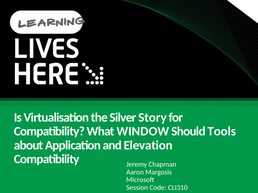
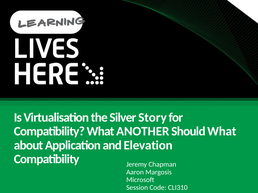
WINDOW: WINDOW -> ANOTHER
Should Tools: Tools -> What
